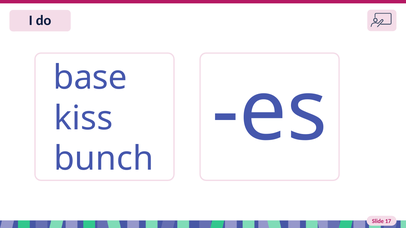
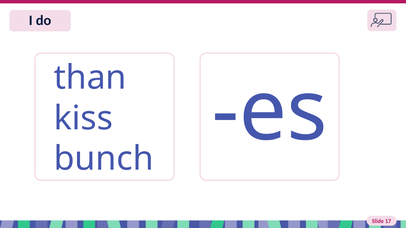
base: base -> than
